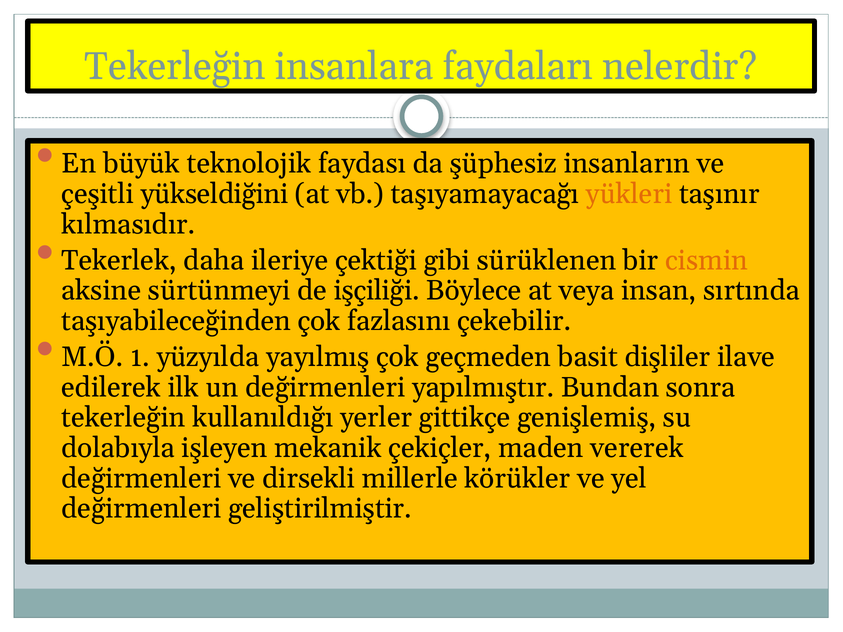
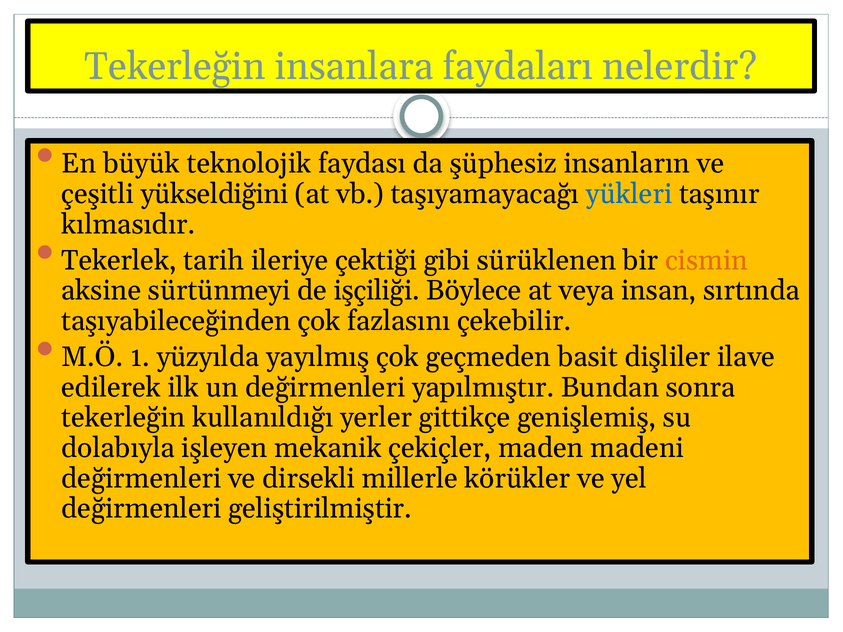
yükleri colour: orange -> blue
daha: daha -> tarih
vererek: vererek -> madeni
